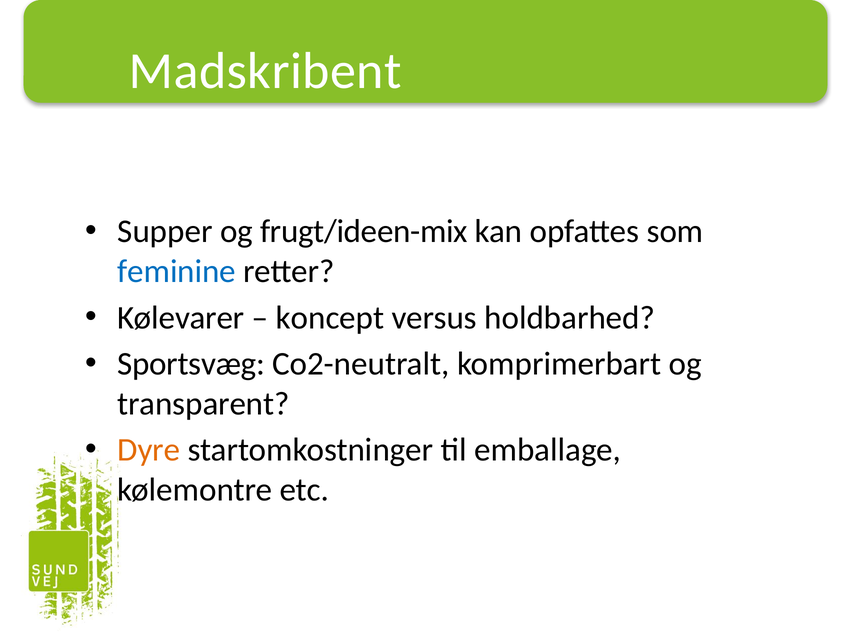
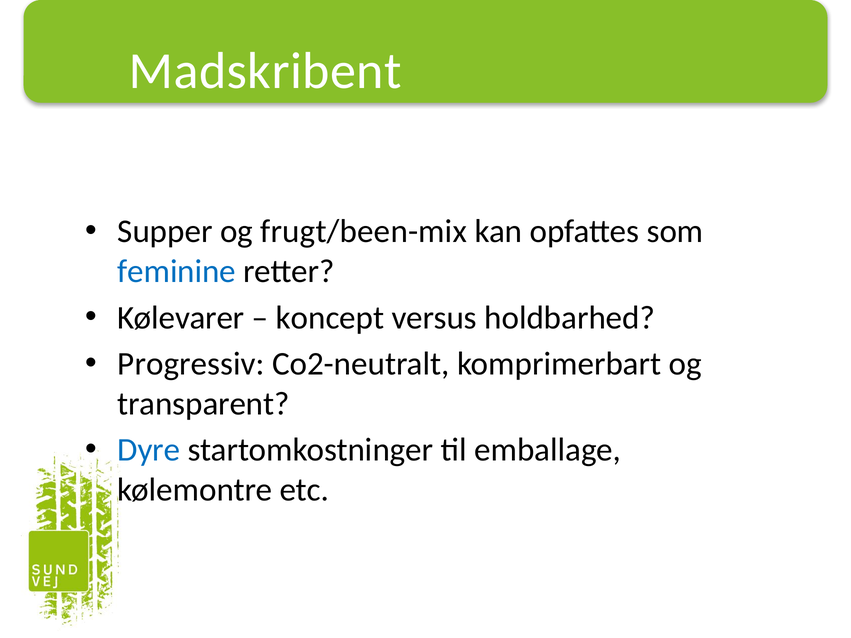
frugt/ideen-mix: frugt/ideen-mix -> frugt/been-mix
Sportsvæg: Sportsvæg -> Progressiv
Dyre colour: orange -> blue
